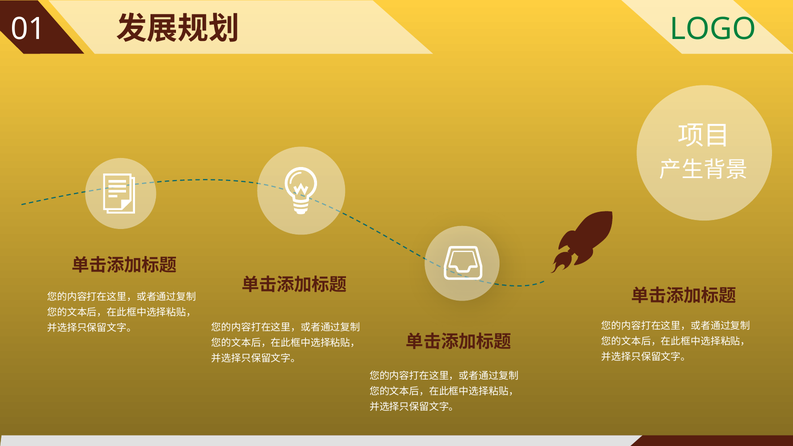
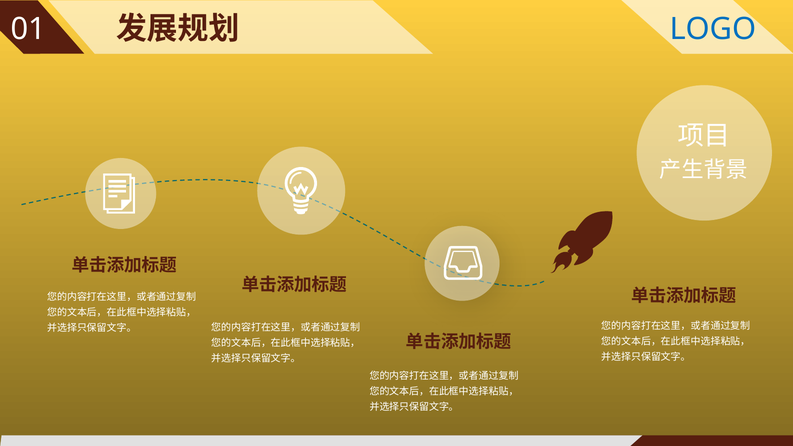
LOGO colour: green -> blue
